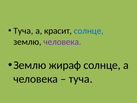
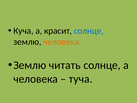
Туча at (23, 31): Туча -> Куча
человека at (62, 42) colour: purple -> orange
жираф: жираф -> читать
